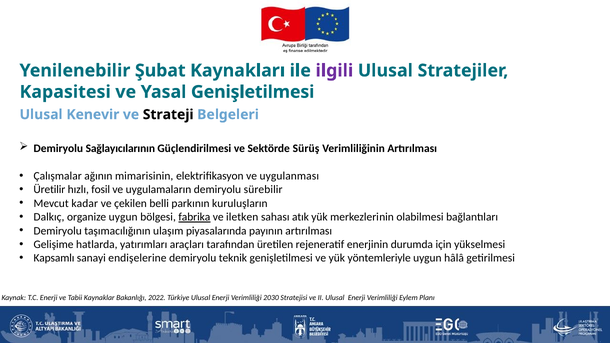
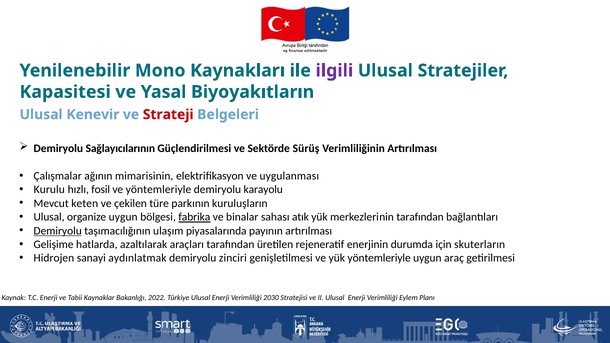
Şubat: Şubat -> Mono
Yasal Genişletilmesi: Genişletilmesi -> Biyoyakıtların
Strateji colour: black -> red
Üretilir: Üretilir -> Kurulu
ve uygulamaların: uygulamaların -> yöntemleriyle
sürebilir: sürebilir -> karayolu
kadar: kadar -> keten
belli: belli -> türe
Dalkıç at (49, 217): Dalkıç -> Ulusal
iletken: iletken -> binalar
merkezlerinin olabilmesi: olabilmesi -> tarafından
Demiryolu at (58, 231) underline: none -> present
yatırımları: yatırımları -> azaltılarak
yükselmesi: yükselmesi -> skuterların
Kapsamlı: Kapsamlı -> Hidrojen
endişelerine: endişelerine -> aydınlatmak
teknik: teknik -> zinciri
hâlâ: hâlâ -> araç
